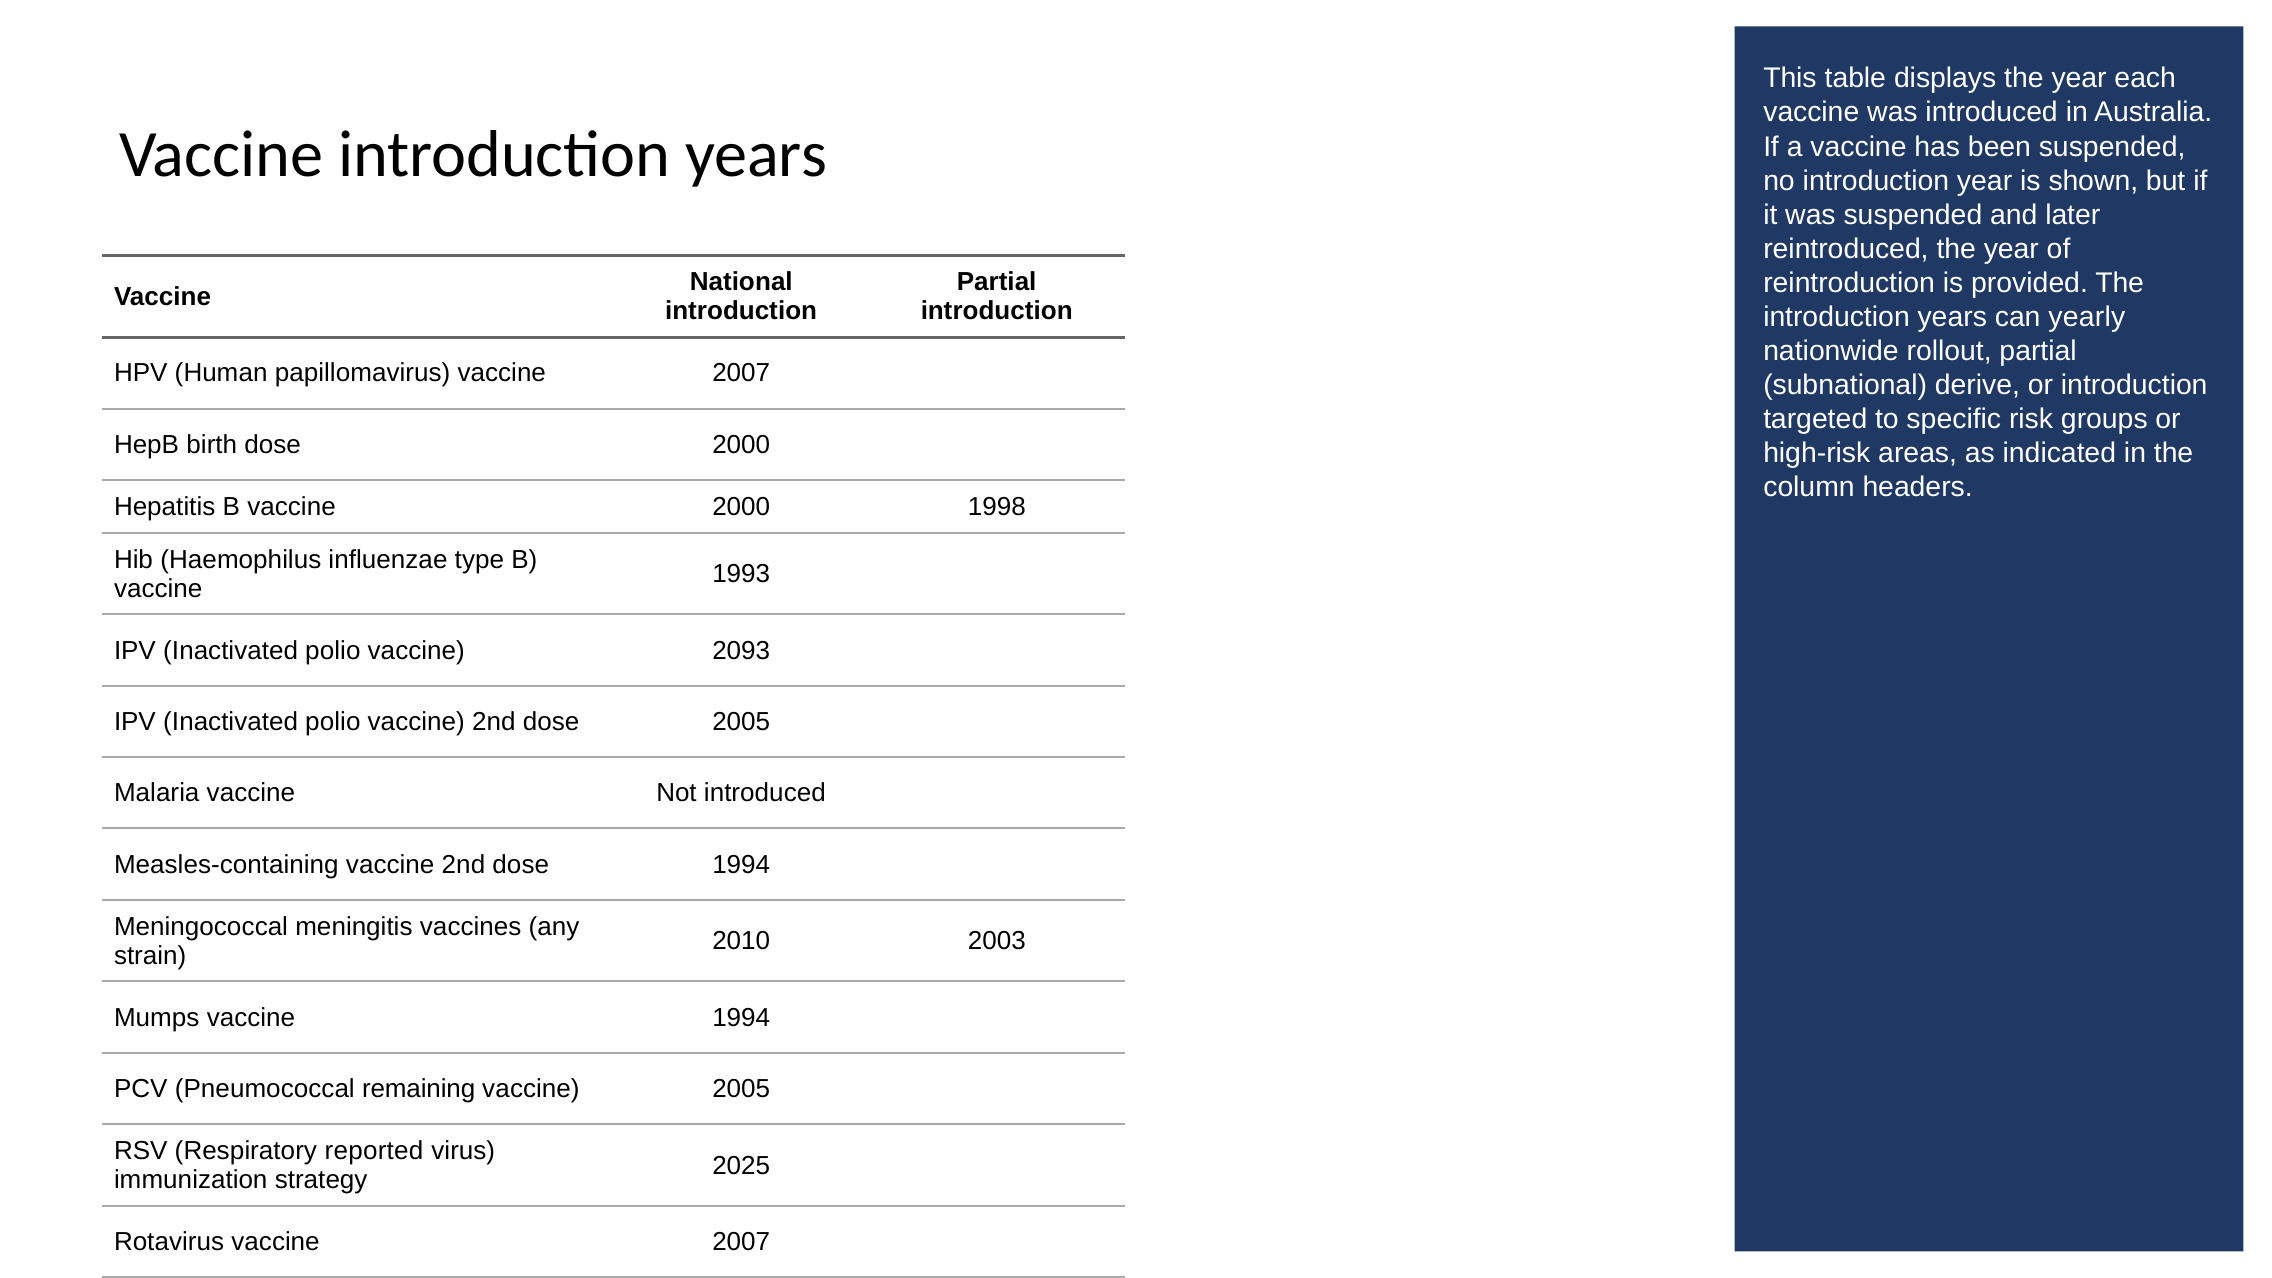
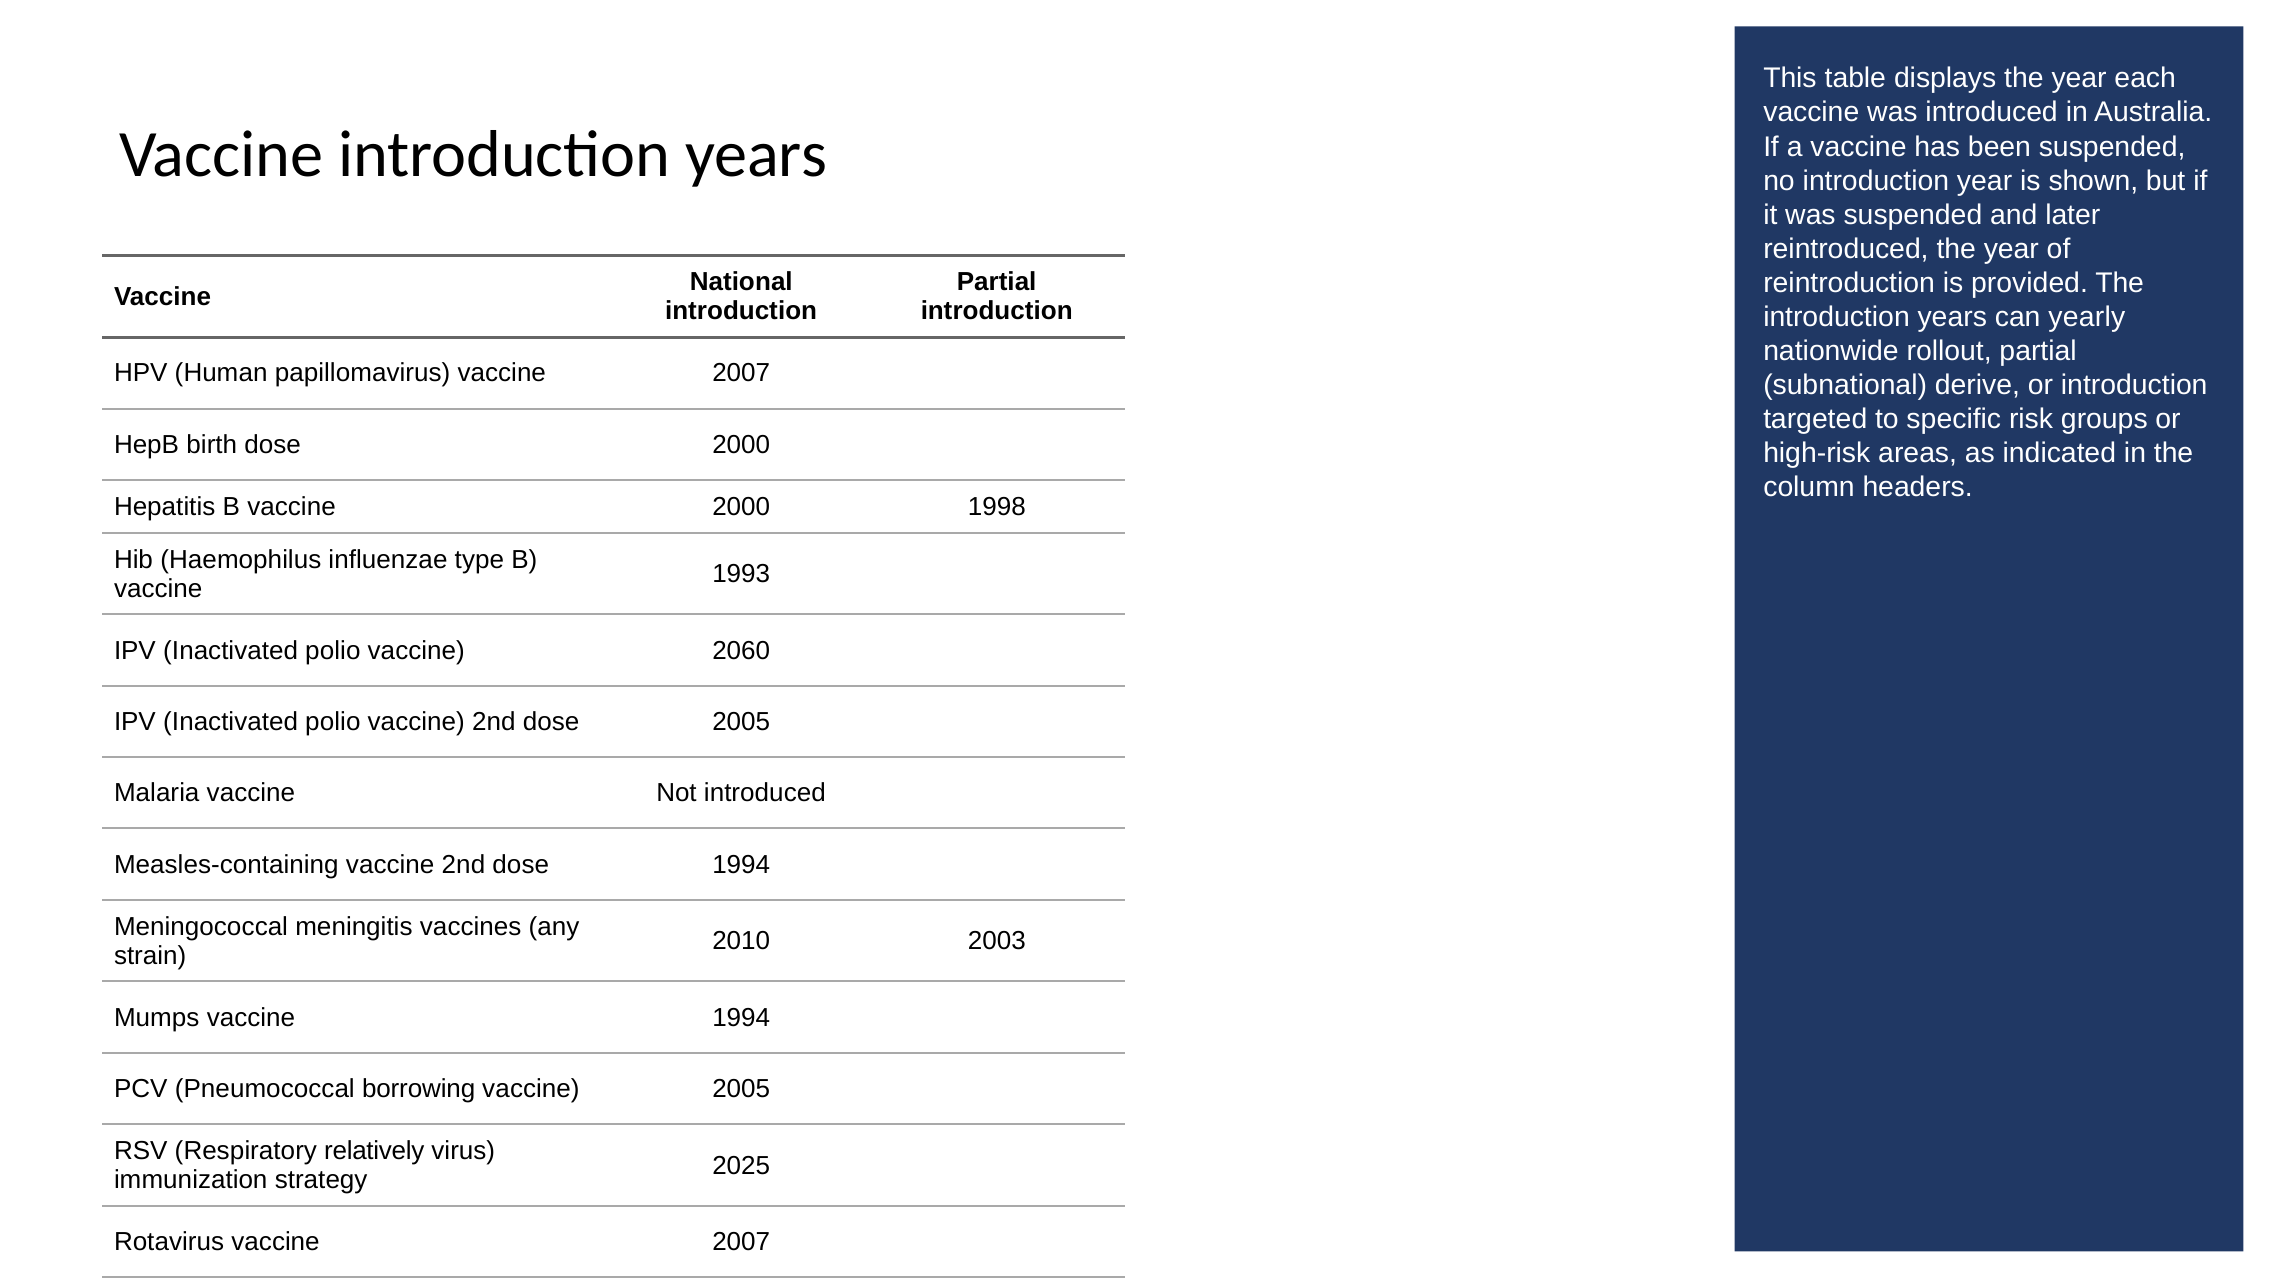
2093: 2093 -> 2060
remaining: remaining -> borrowing
reported: reported -> relatively
